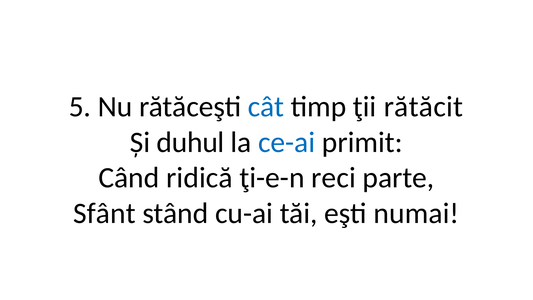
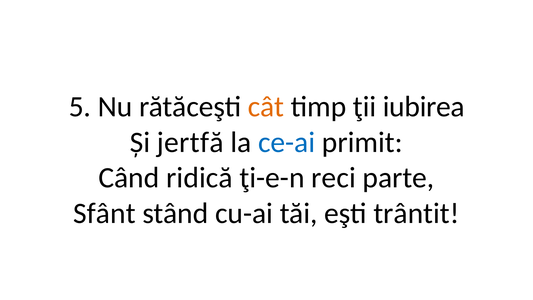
cât colour: blue -> orange
rătăcit: rătăcit -> iubirea
duhul: duhul -> jertfă
numai: numai -> trântit
